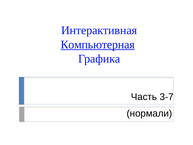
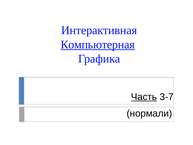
Часть underline: none -> present
